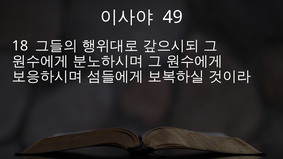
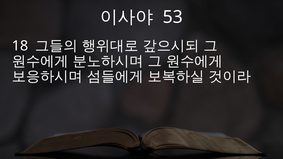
49: 49 -> 53
